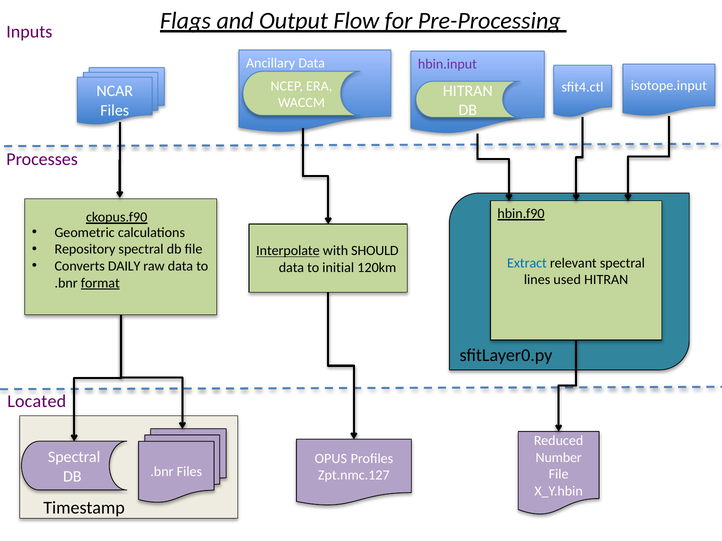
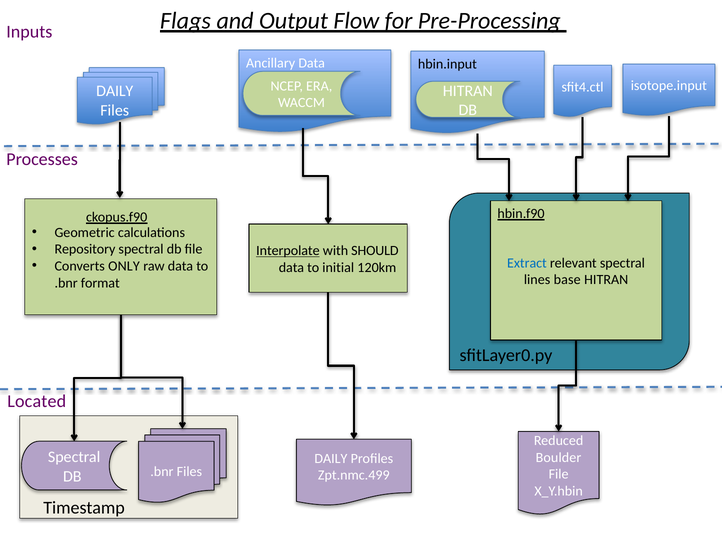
hbin.input colour: purple -> black
NCAR at (115, 91): NCAR -> DAILY
DAILY: DAILY -> ONLY
used: used -> base
format underline: present -> none
Number: Number -> Boulder
OPUS at (331, 459): OPUS -> DAILY
Zpt.nmc.127: Zpt.nmc.127 -> Zpt.nmc.499
